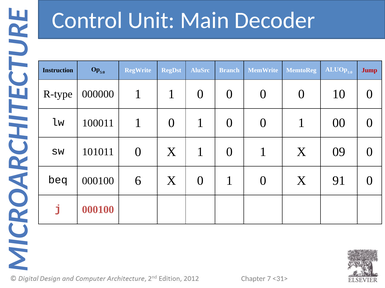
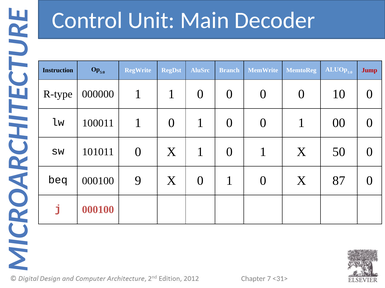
09: 09 -> 50
6: 6 -> 9
91: 91 -> 87
